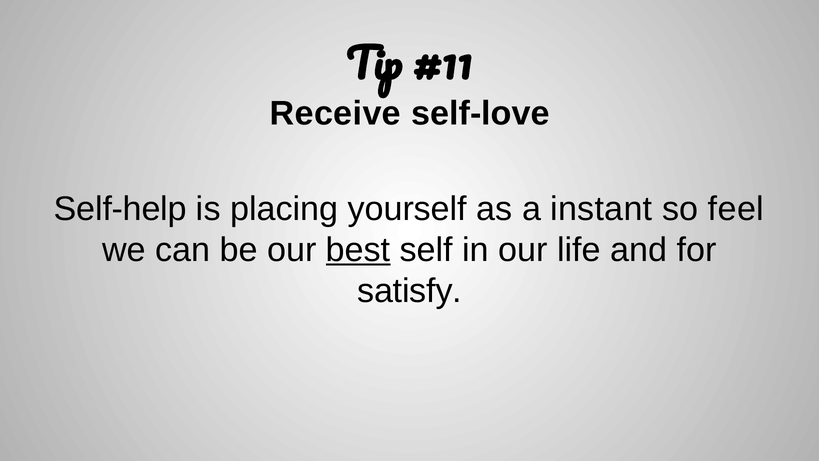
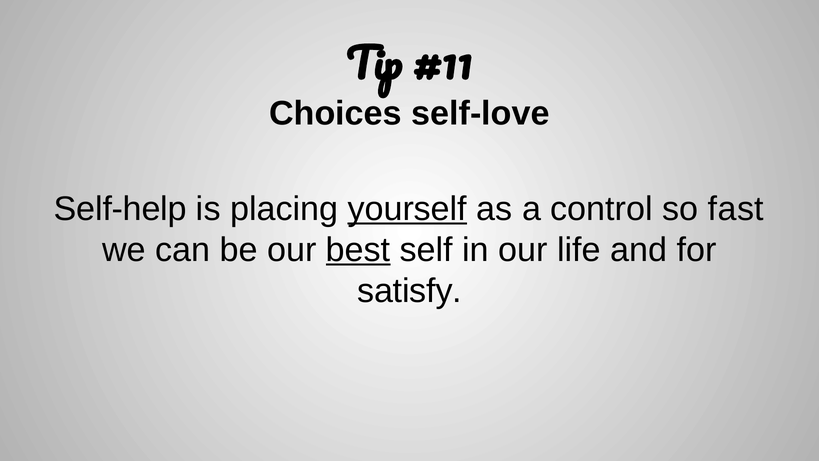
Receive: Receive -> Choices
yourself underline: none -> present
instant: instant -> control
feel: feel -> fast
